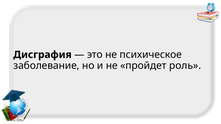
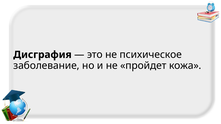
роль: роль -> кожа
